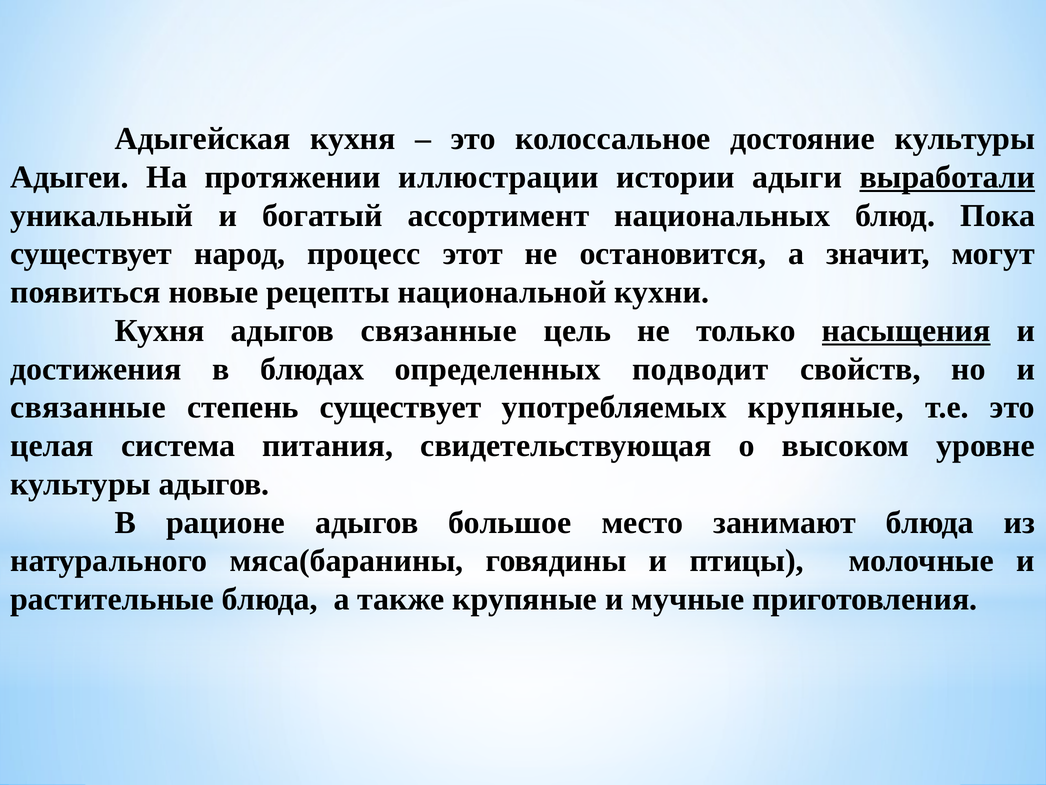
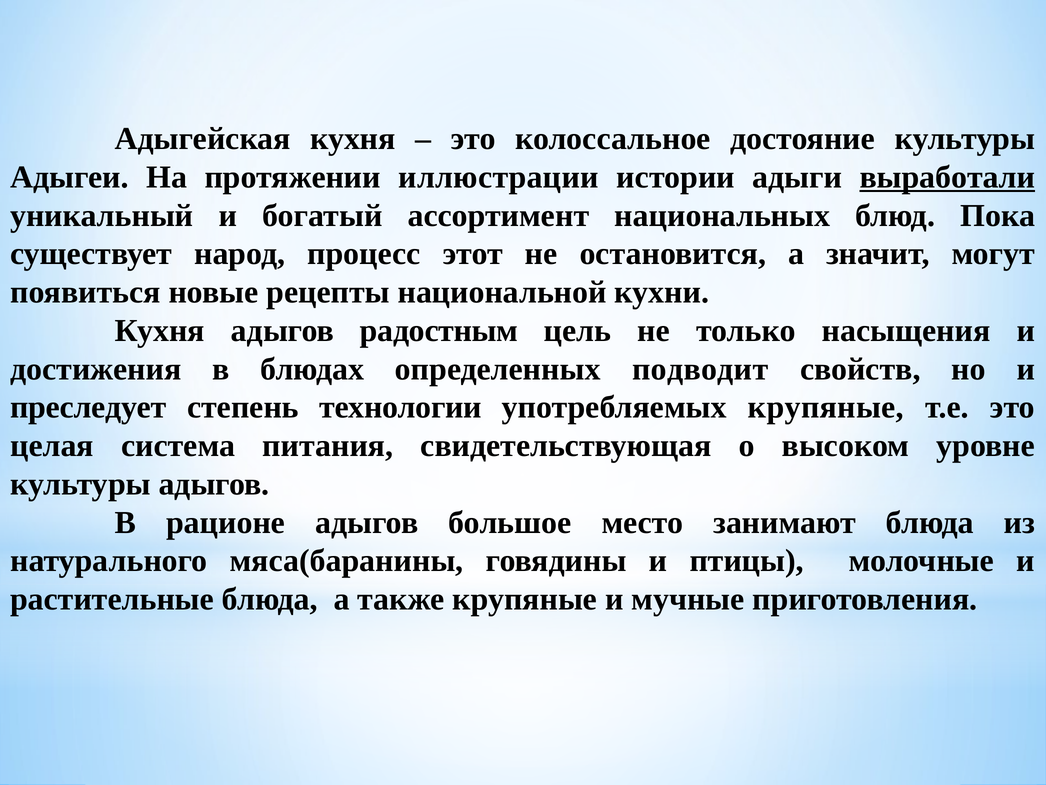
адыгов связанные: связанные -> радостным
насыщения underline: present -> none
связанные at (88, 407): связанные -> преследует
степень существует: существует -> технологии
